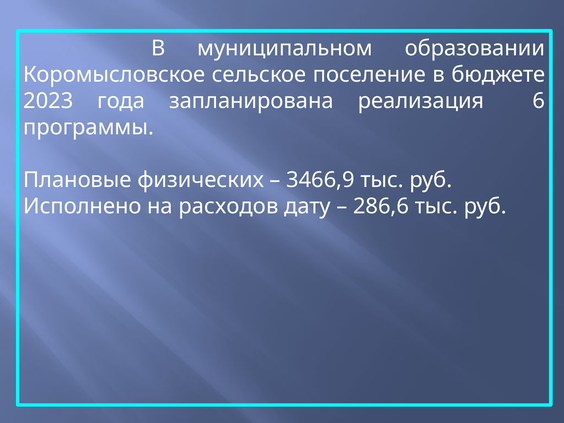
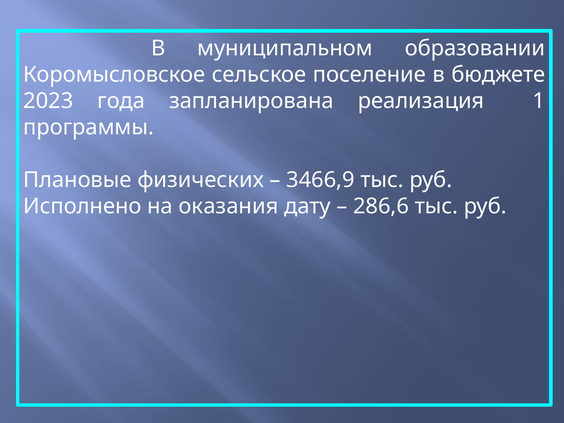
6: 6 -> 1
расходов: расходов -> оказания
